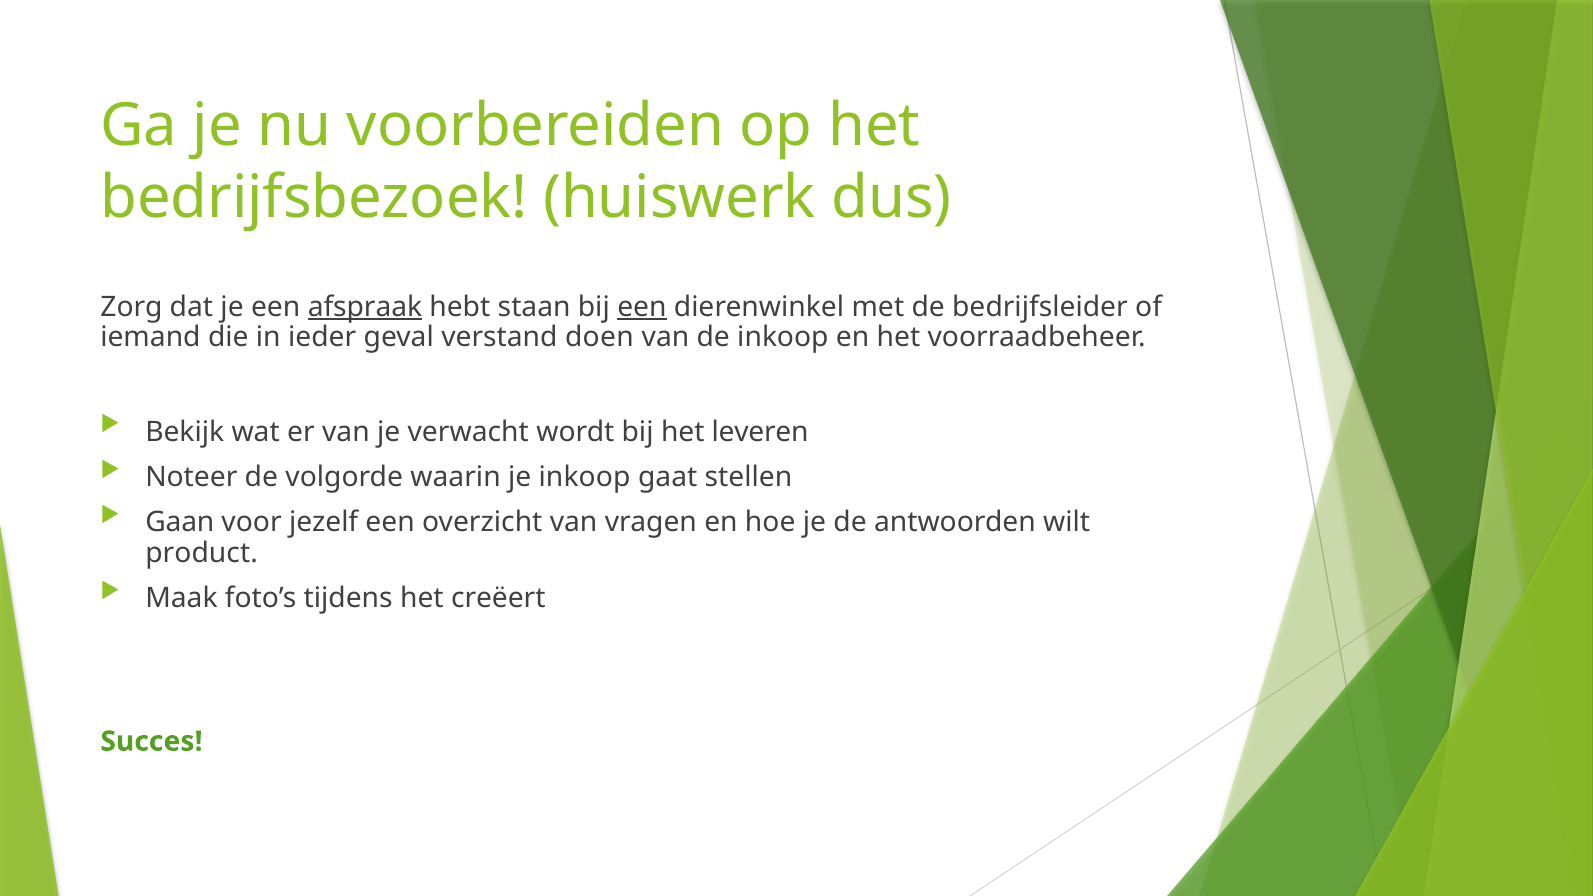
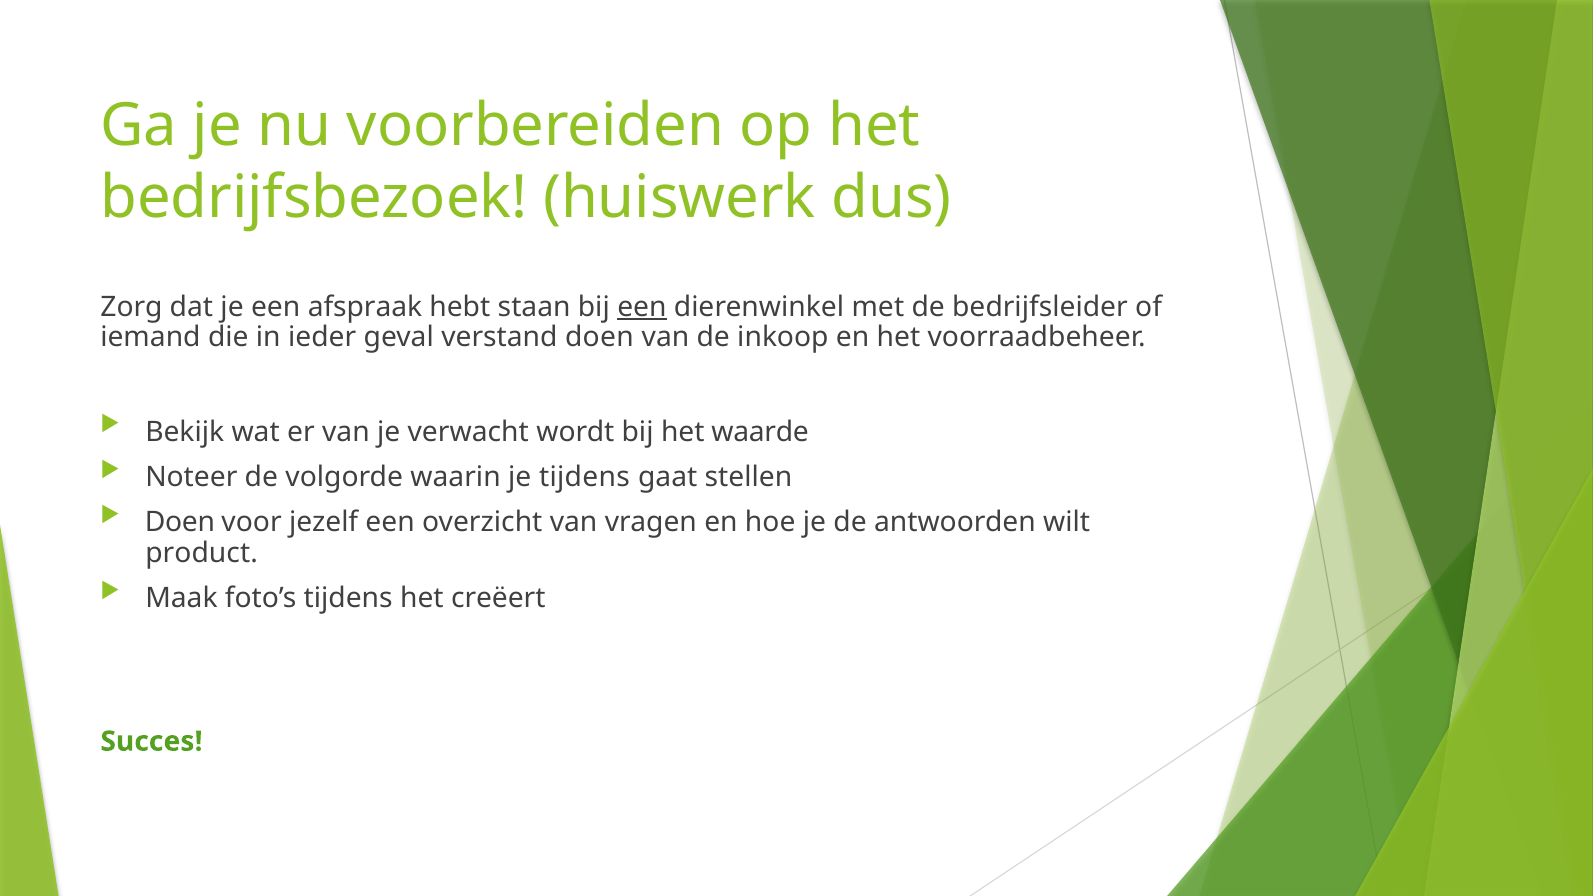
afspraak underline: present -> none
leveren: leveren -> waarde
je inkoop: inkoop -> tijdens
Gaan at (180, 523): Gaan -> Doen
